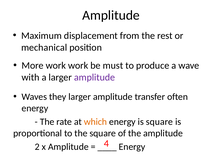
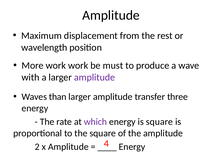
mechanical: mechanical -> wavelength
they: they -> than
often: often -> three
which colour: orange -> purple
